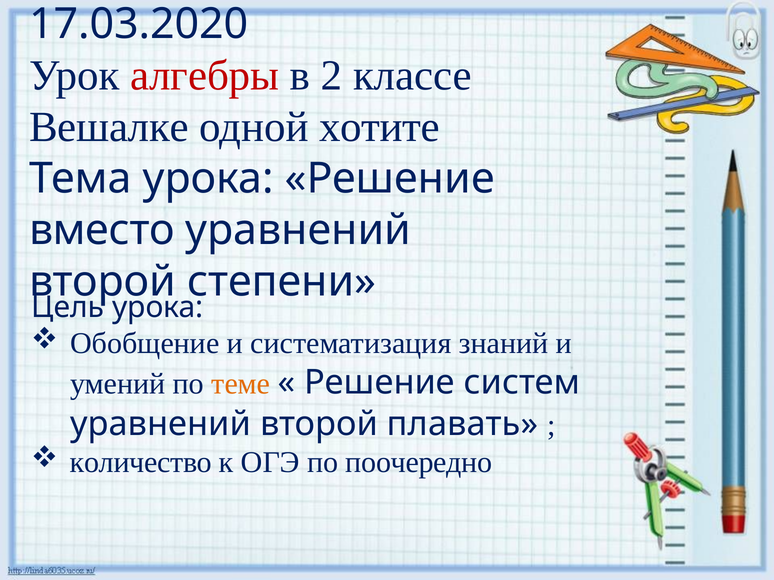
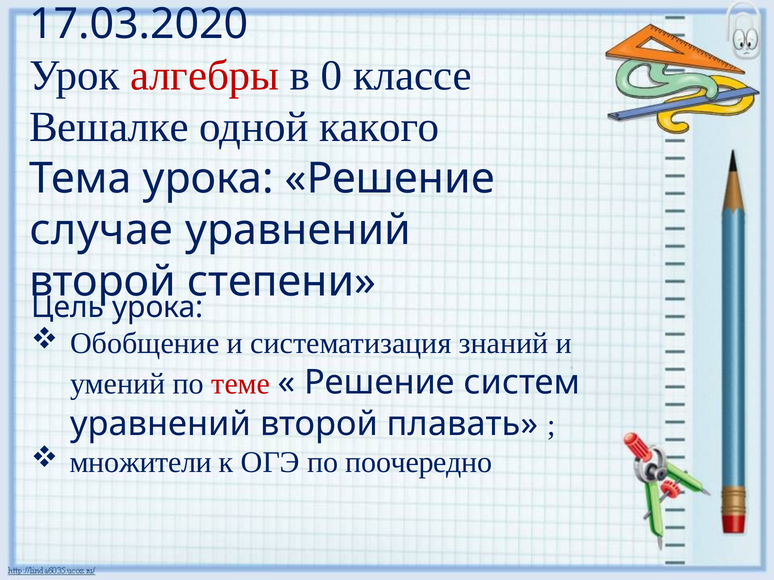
2: 2 -> 0
хотите: хотите -> какого
вместо: вместо -> случае
теме colour: orange -> red
количество: количество -> множители
